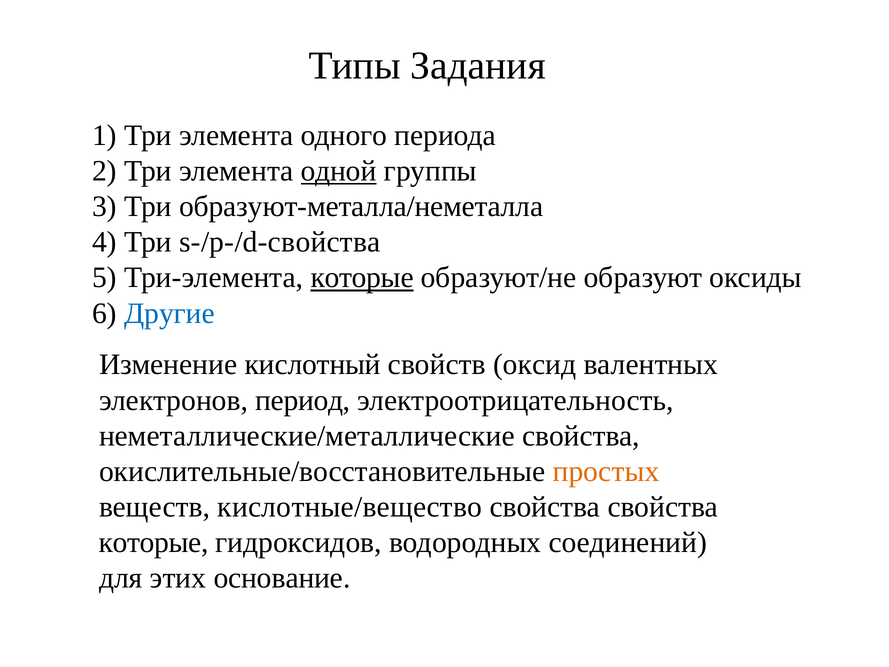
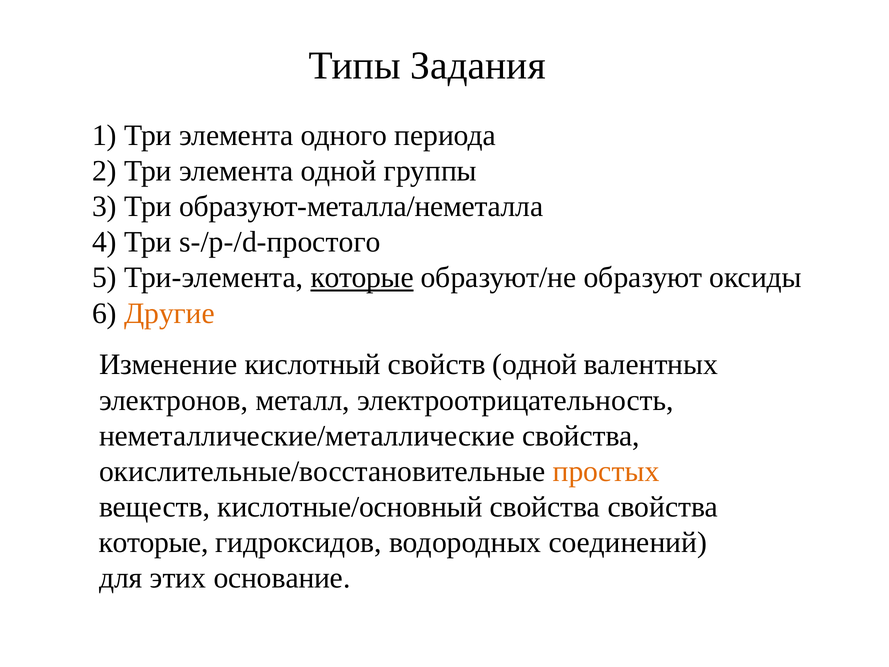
одной at (339, 171) underline: present -> none
s-/p-/d-свойства: s-/p-/d-свойства -> s-/p-/d-простого
Другие colour: blue -> orange
свойств оксид: оксид -> одной
период: период -> металл
кислотные/вещество: кислотные/вещество -> кислотные/основный
